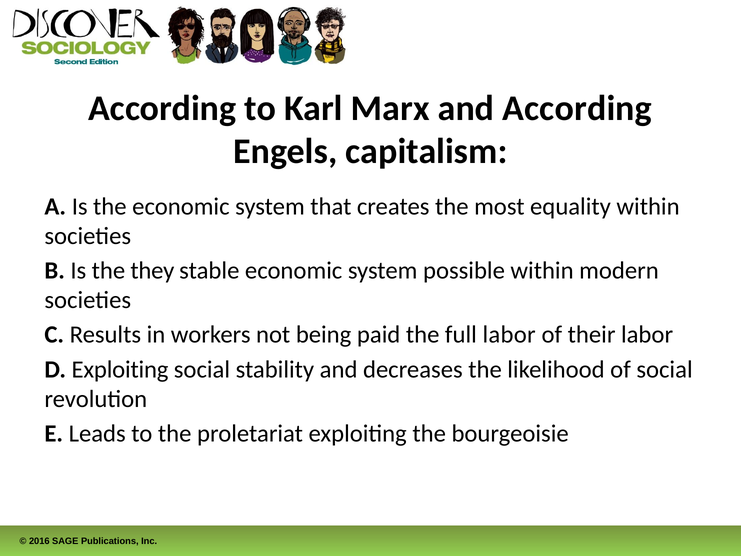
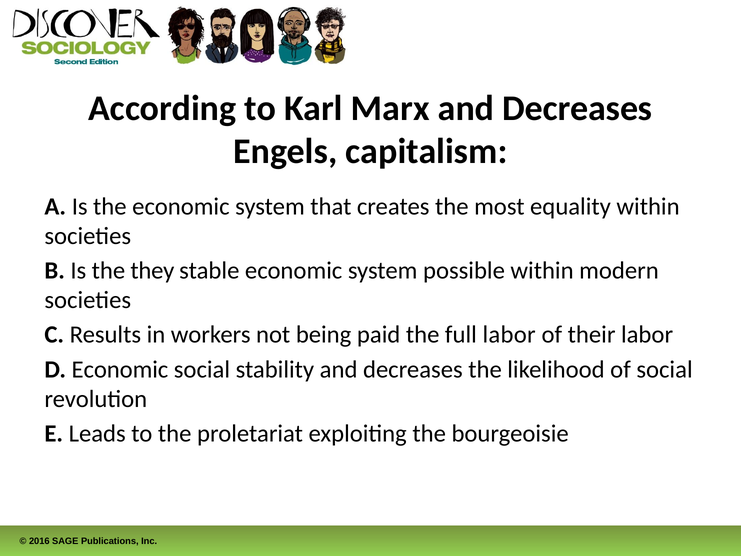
Marx and According: According -> Decreases
D Exploiting: Exploiting -> Economic
